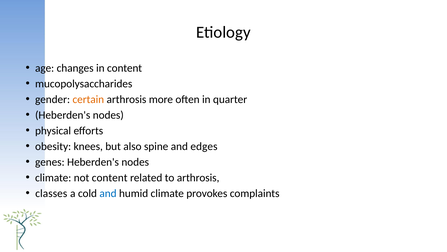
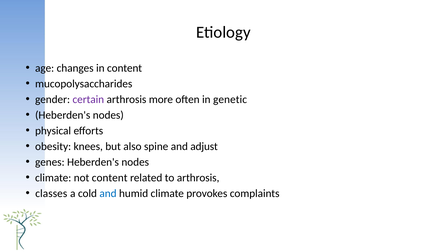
certain colour: orange -> purple
quarter: quarter -> genetic
edges: edges -> adjust
